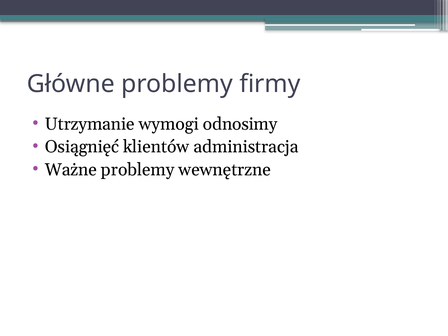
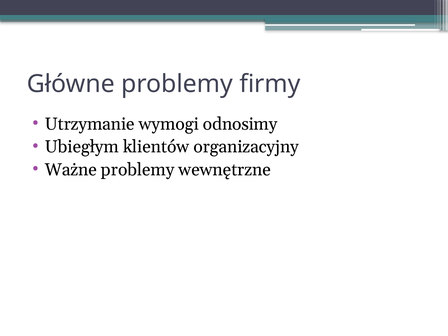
Osiągnięć: Osiągnięć -> Ubiegłym
administracja: administracja -> organizacyjny
